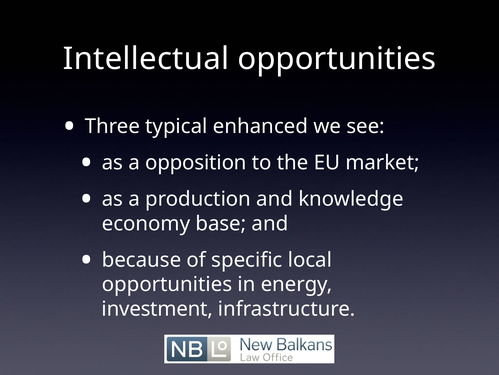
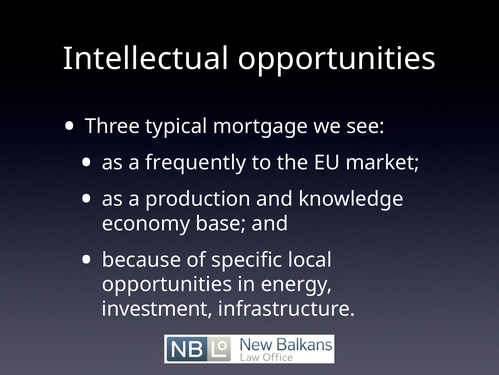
enhanced: enhanced -> mortgage
opposition: opposition -> frequently
